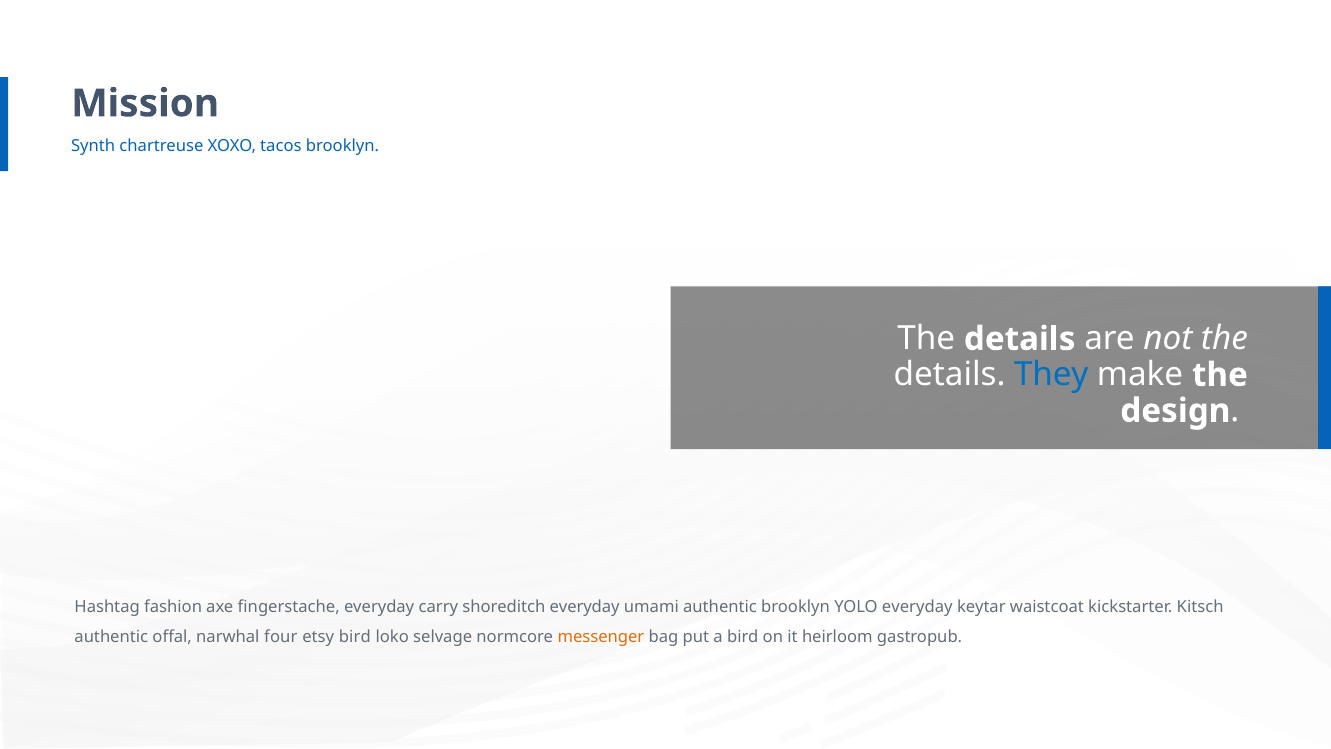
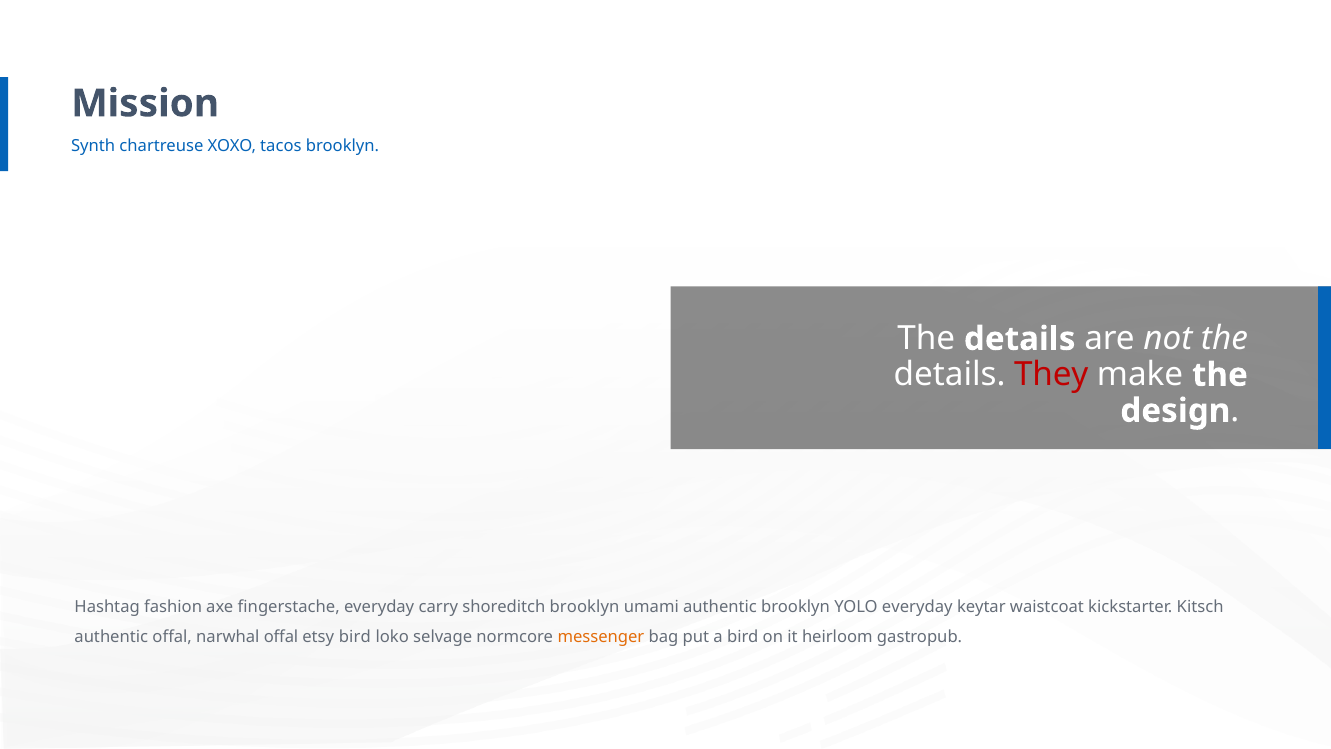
They colour: blue -> red
shoreditch everyday: everyday -> brooklyn
narwhal four: four -> offal
